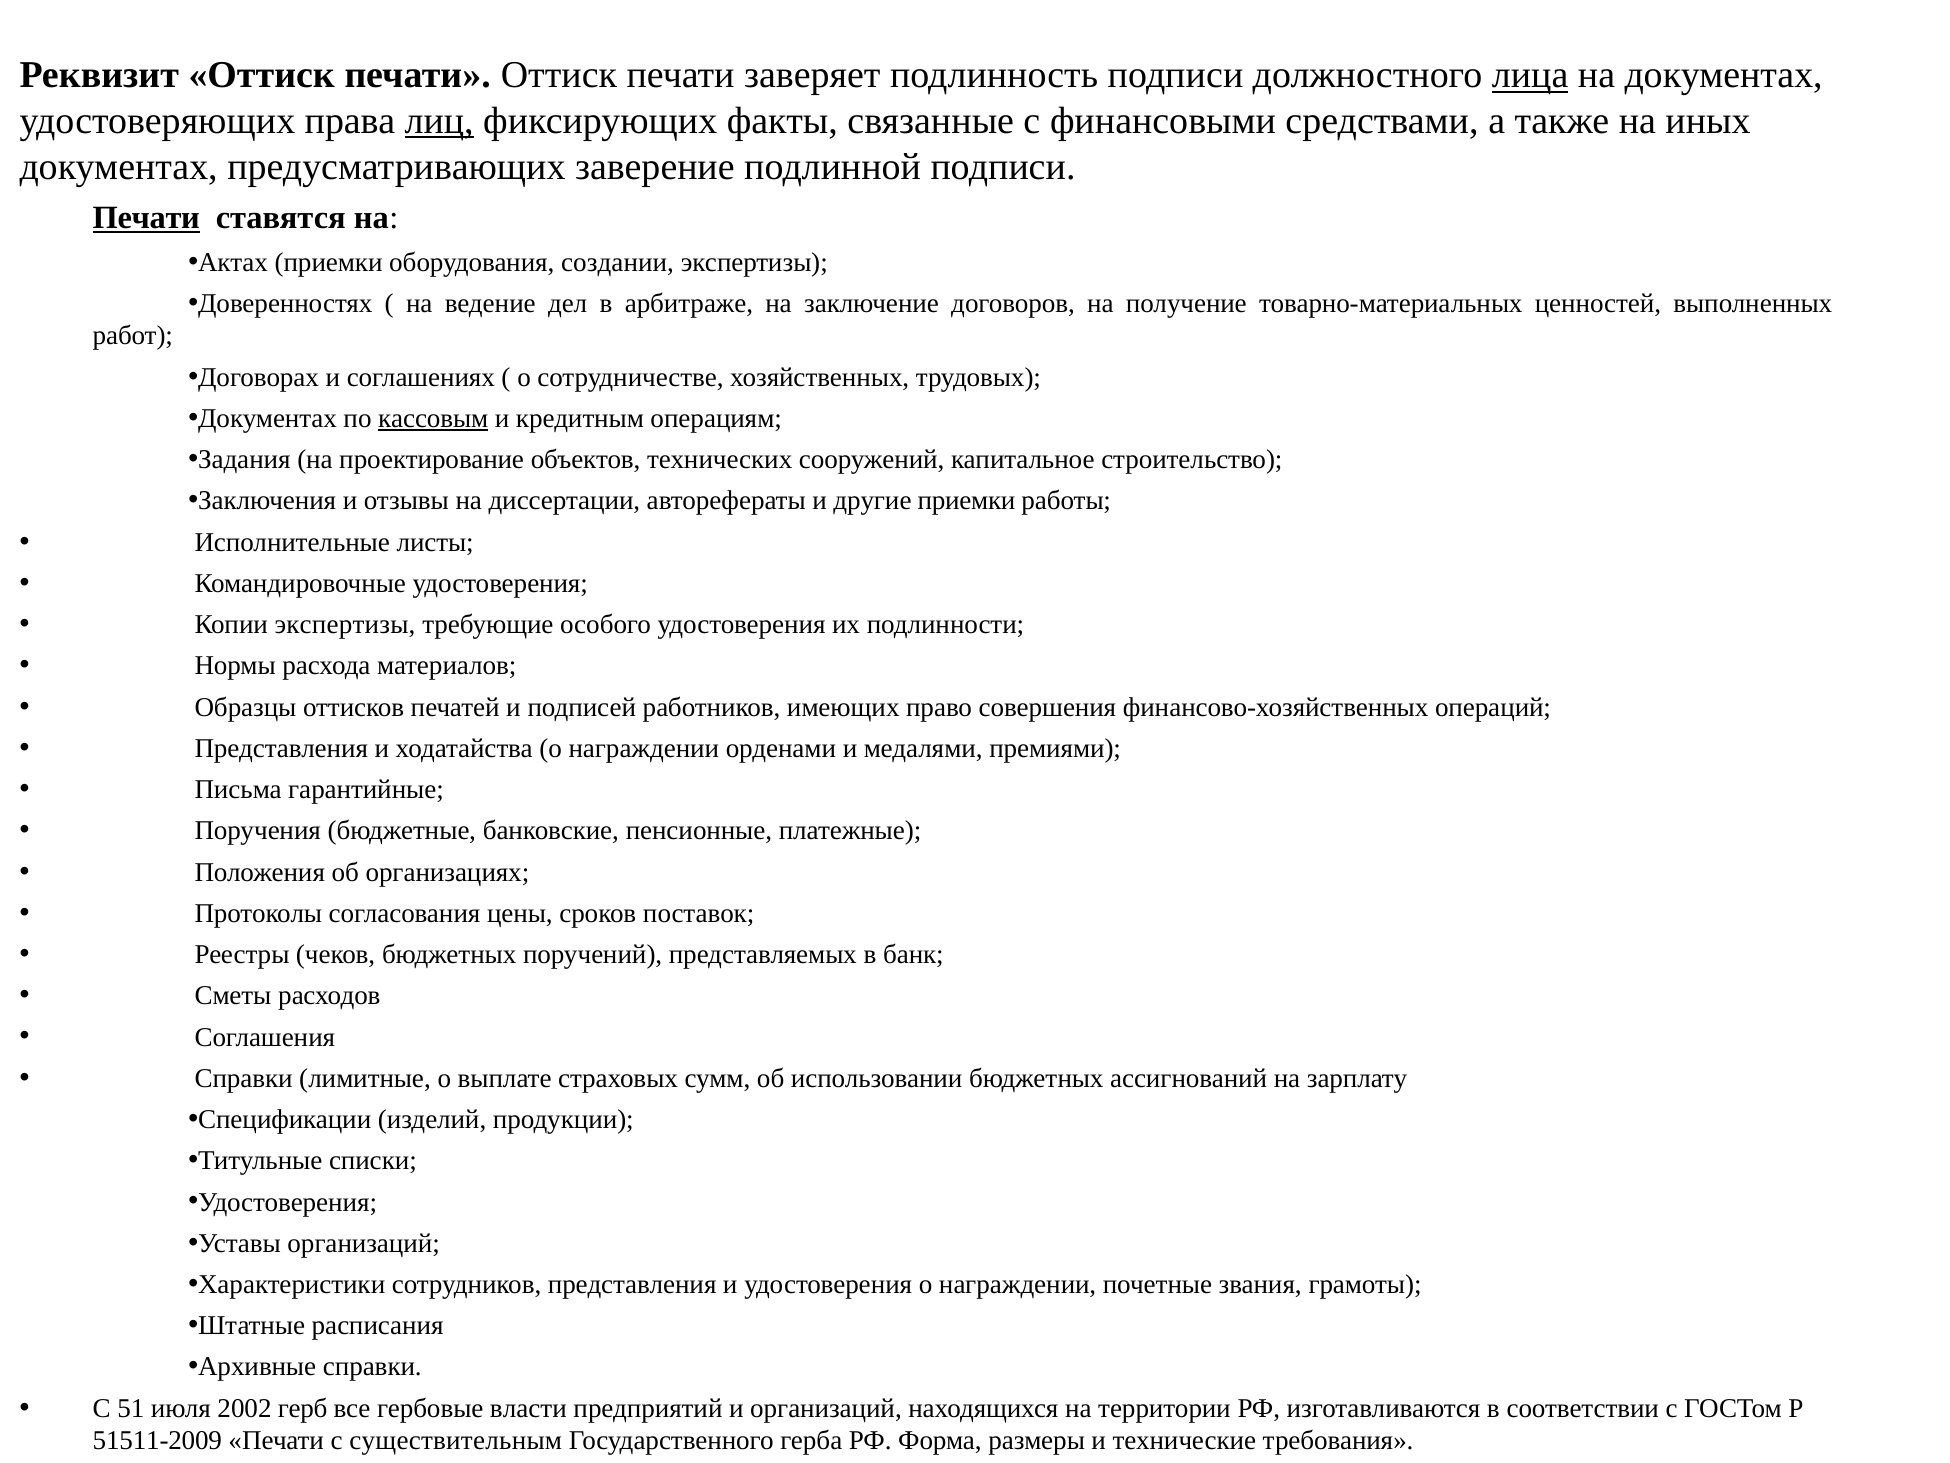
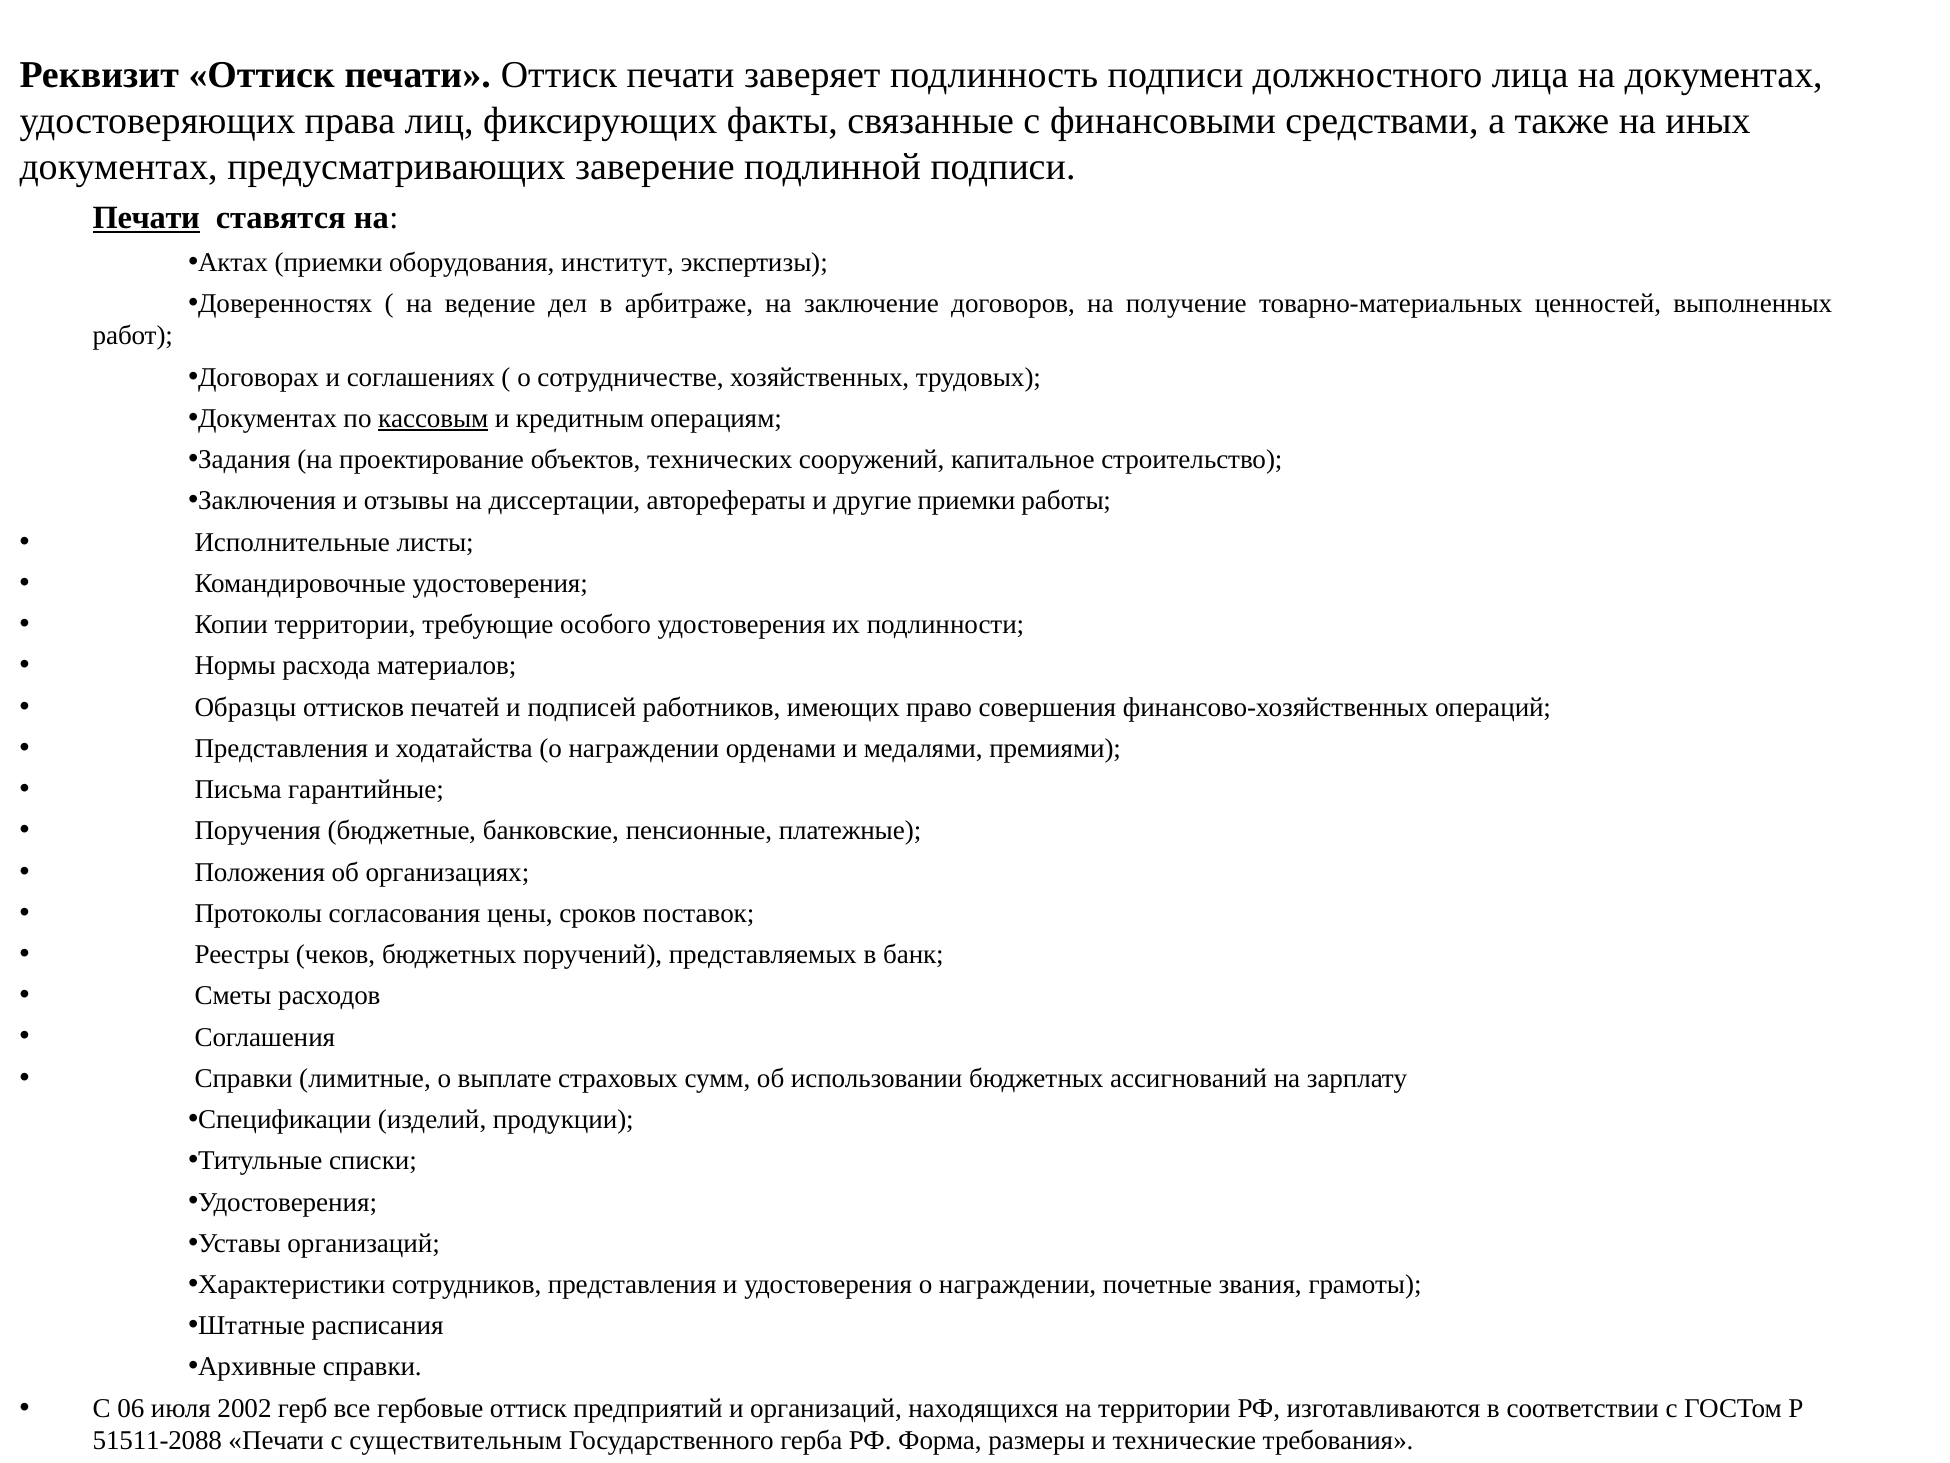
лица underline: present -> none
лиц underline: present -> none
создании: создании -> институт
Копии экспертизы: экспертизы -> территории
51: 51 -> 06
гербовые власти: власти -> оттиск
51511-2009: 51511-2009 -> 51511-2088
